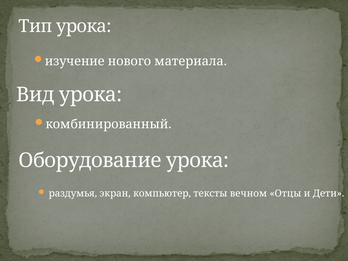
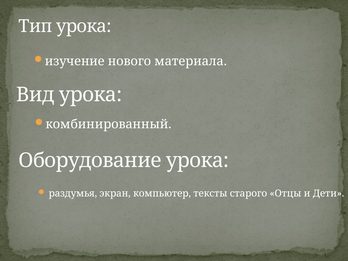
вечном: вечном -> старого
